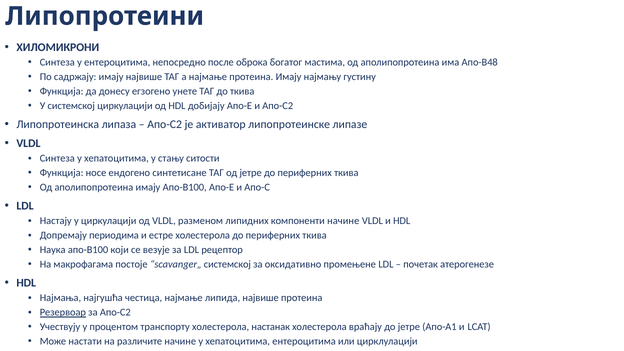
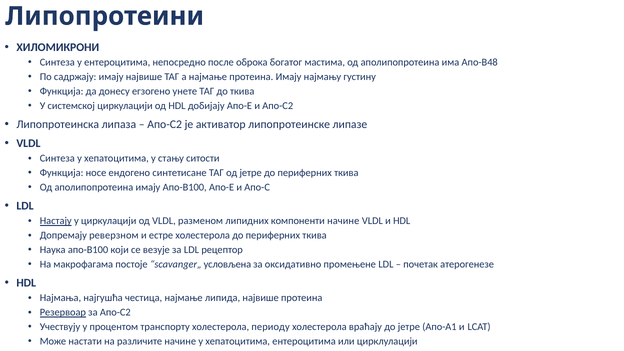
Настају underline: none -> present
периодима: периодима -> реверзном
scavanger„ системској: системској -> условљена
настанак: настанак -> периоду
